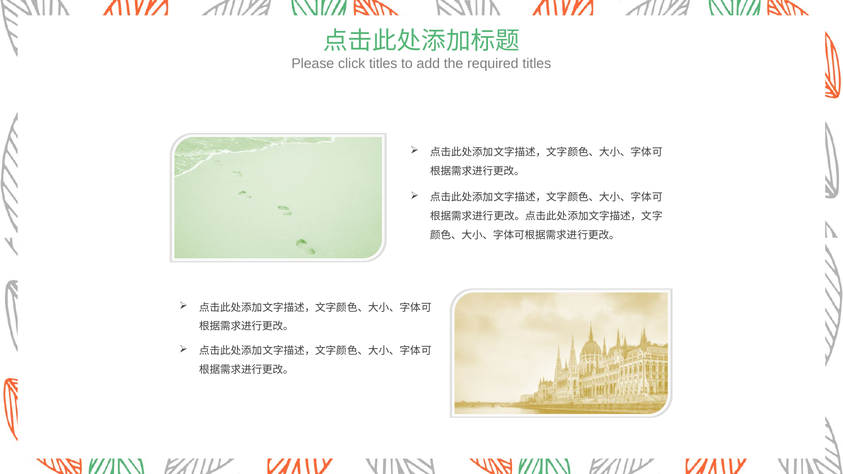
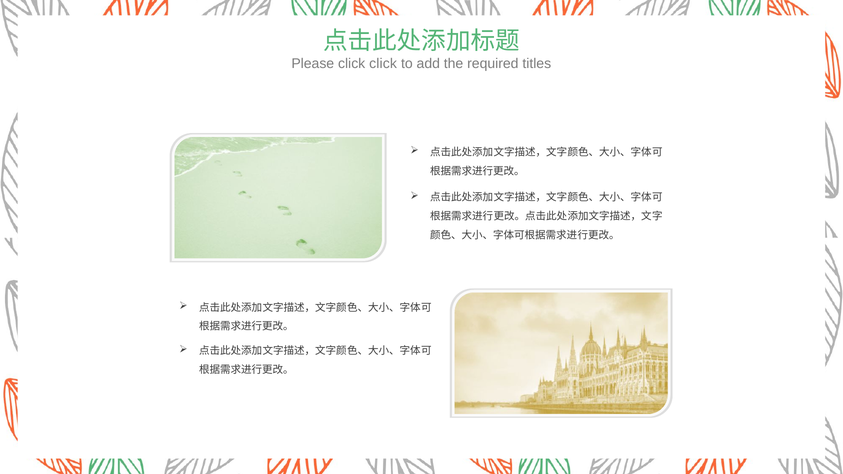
click titles: titles -> click
